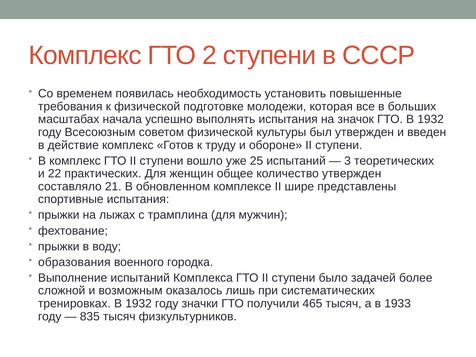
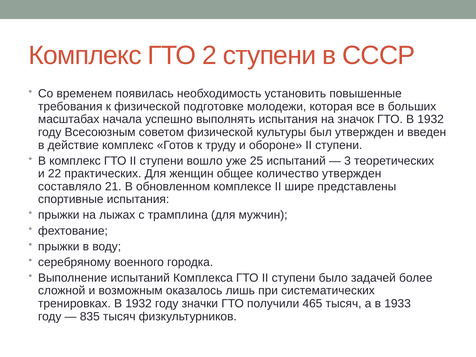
образования: образования -> серебряному
